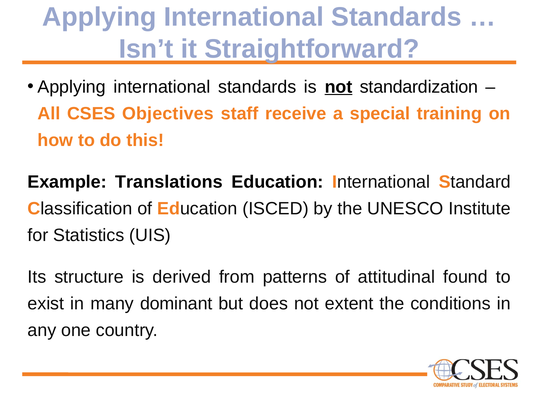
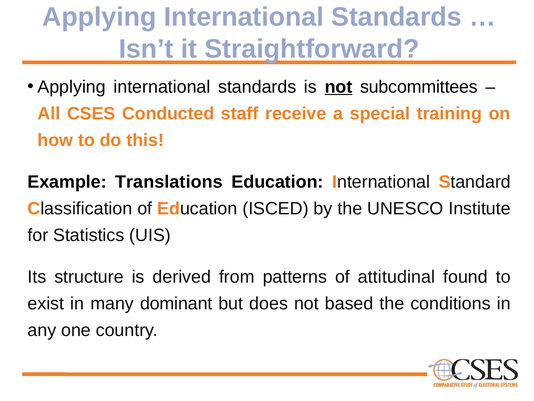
standardization: standardization -> subcommittees
Objectives: Objectives -> Conducted
extent: extent -> based
